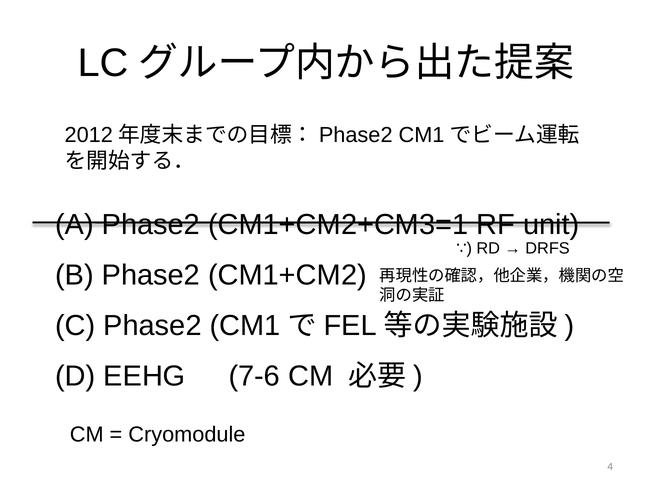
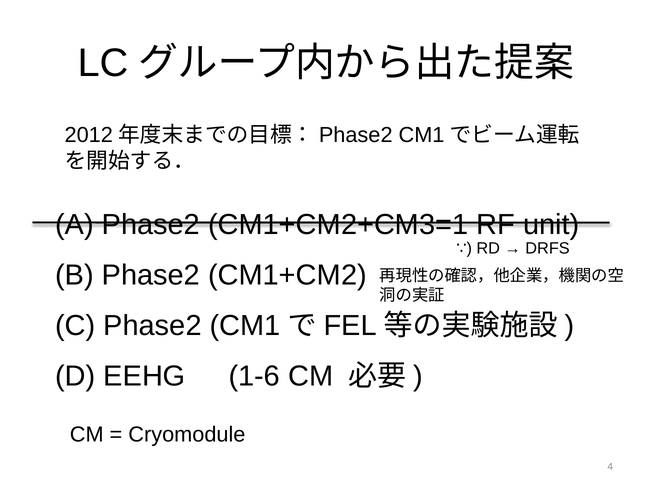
7-6: 7-6 -> 1-6
